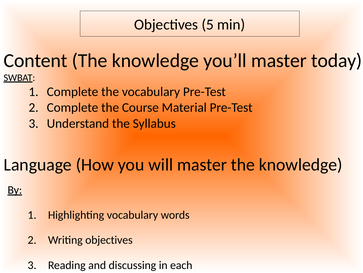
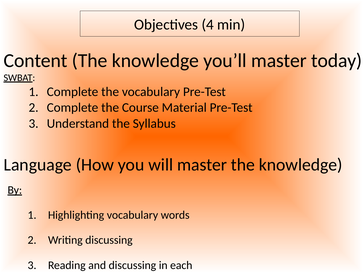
5: 5 -> 4
Writing objectives: objectives -> discussing
